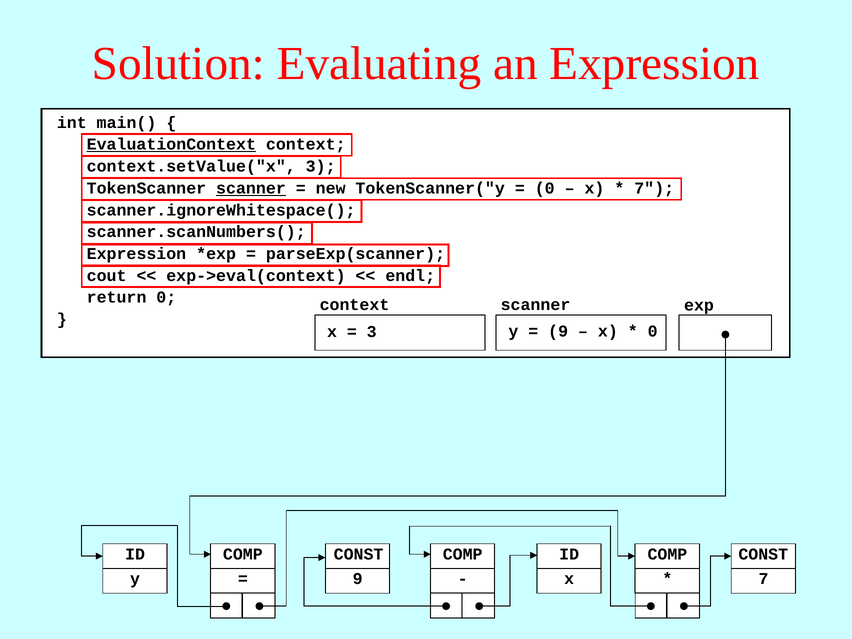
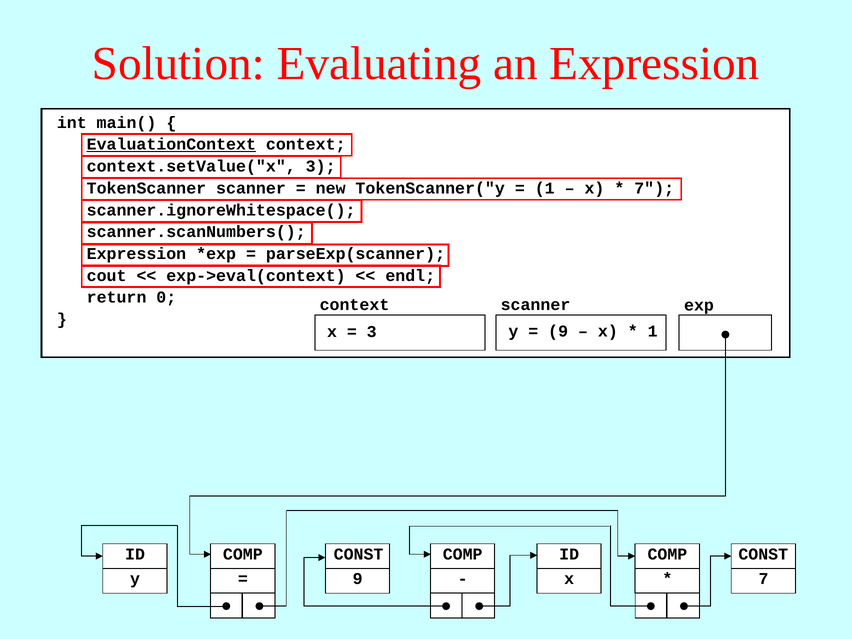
scanner at (251, 188) underline: present -> none
0 at (545, 188): 0 -> 1
0 at (653, 331): 0 -> 1
